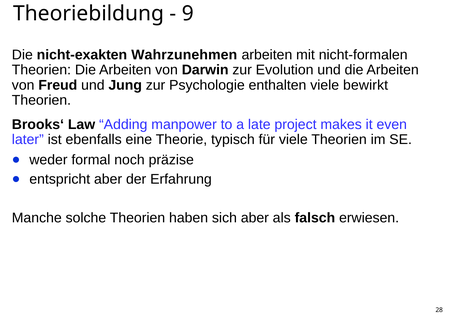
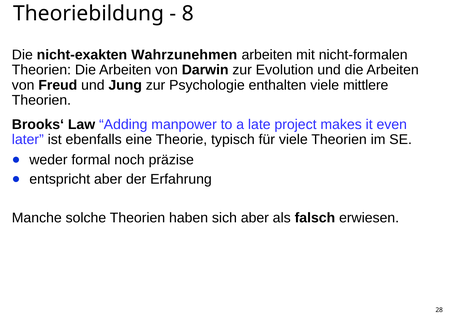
9: 9 -> 8
bewirkt: bewirkt -> mittlere
